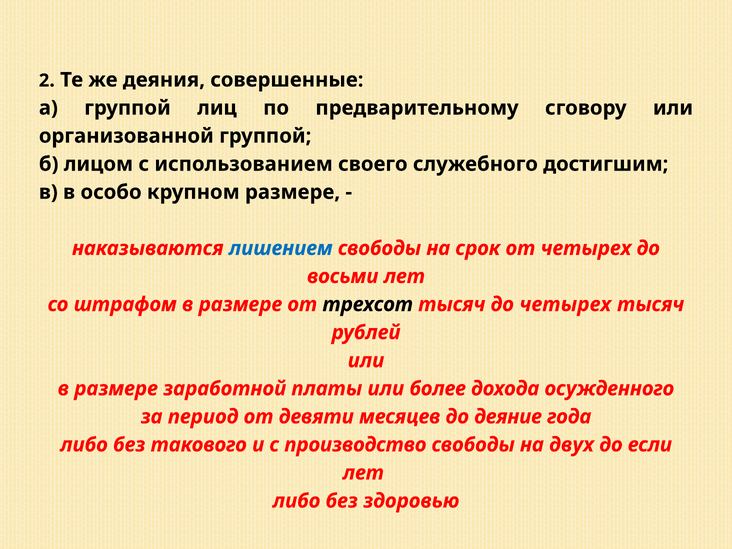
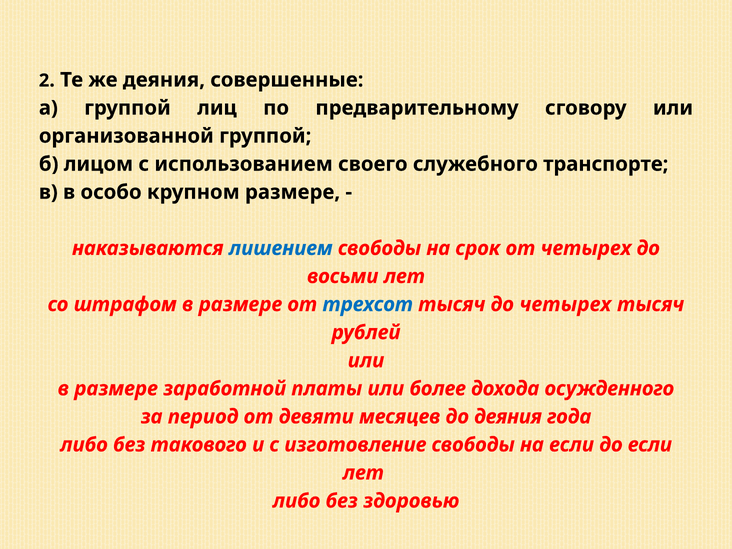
достигшим: достигшим -> транспорте
трехсот colour: black -> blue
до деяние: деяние -> деяния
производство: производство -> изготовление
на двух: двух -> если
